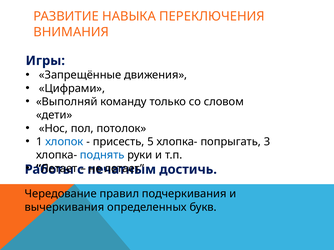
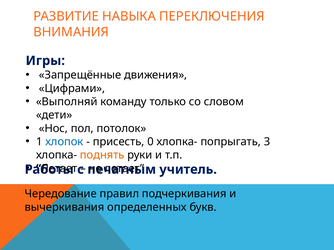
5: 5 -> 0
поднять colour: blue -> orange
достичь: достичь -> учитель
